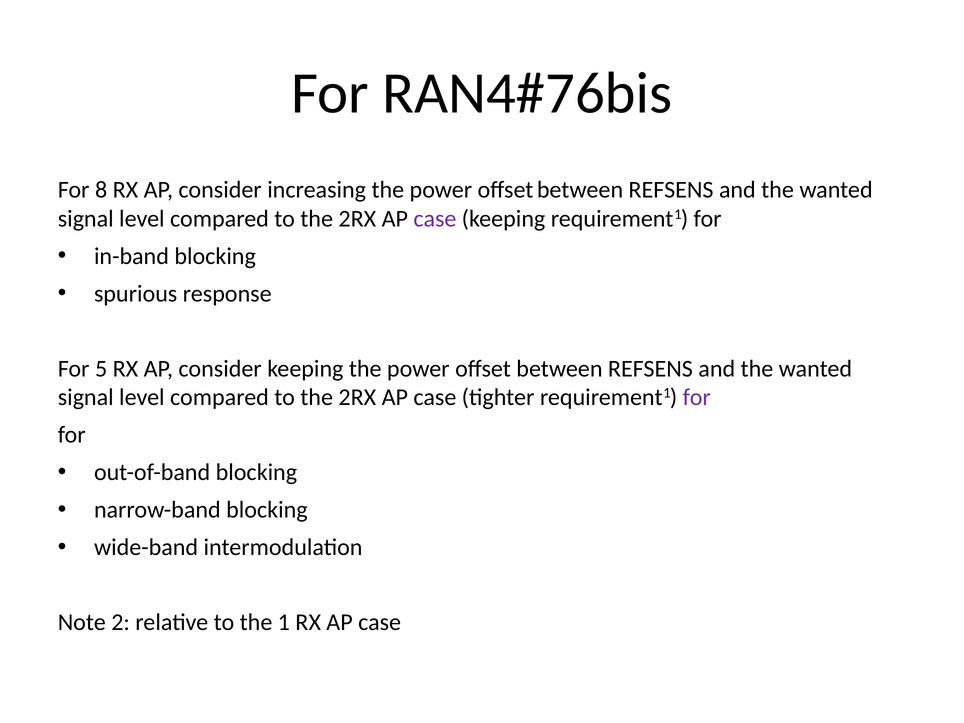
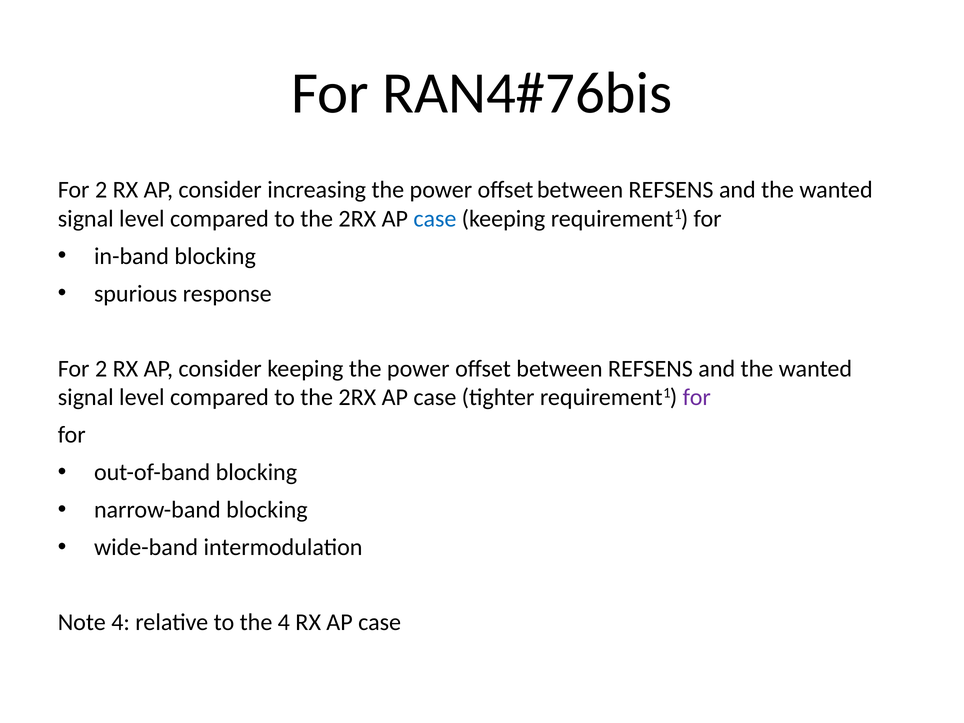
8 at (101, 190): 8 -> 2
case at (435, 219) colour: purple -> blue
5 at (101, 369): 5 -> 2
Note 2: 2 -> 4
the 1: 1 -> 4
